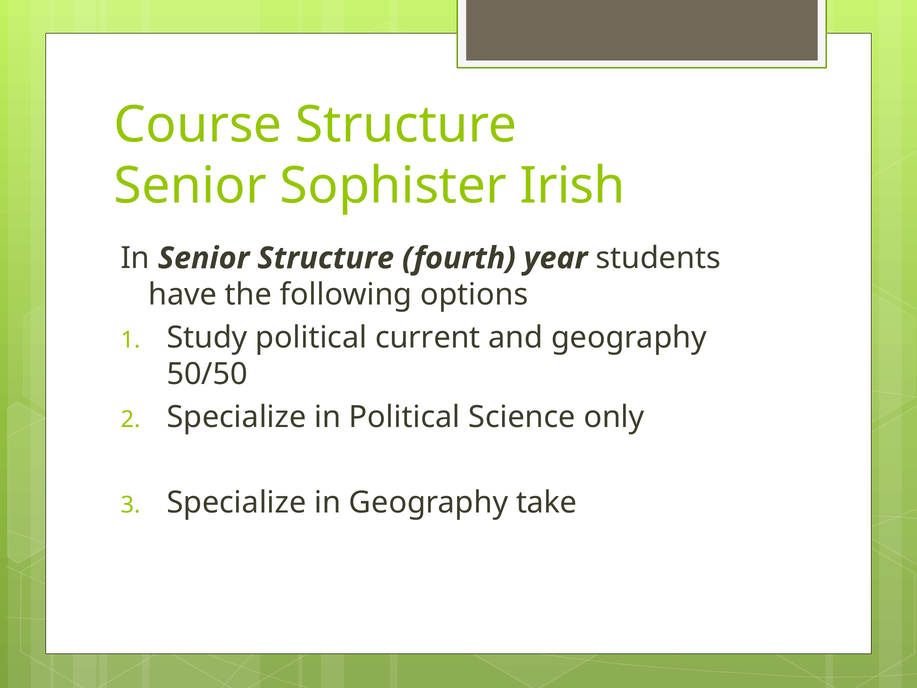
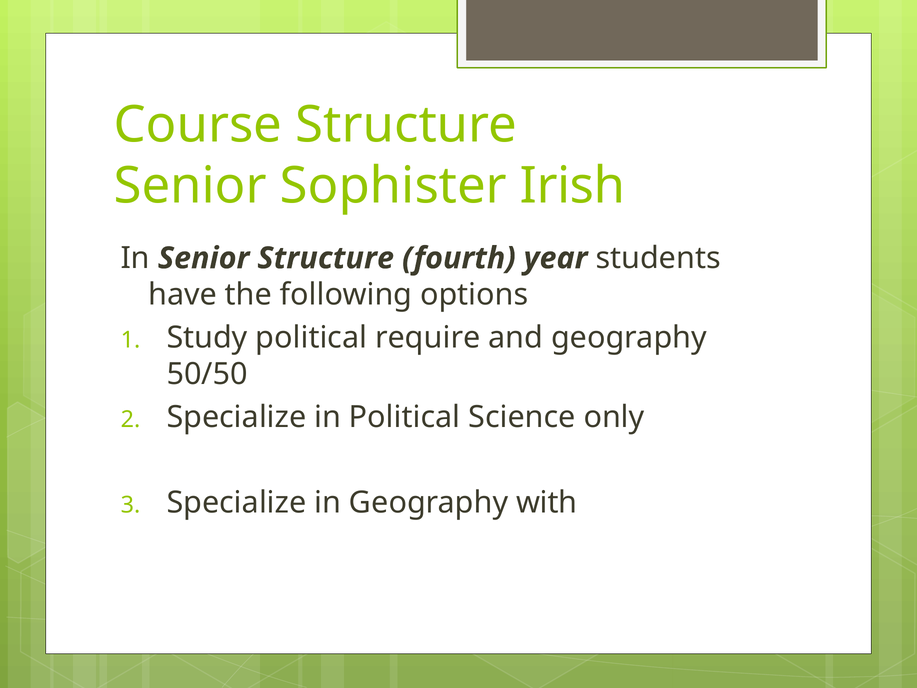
current: current -> require
take: take -> with
